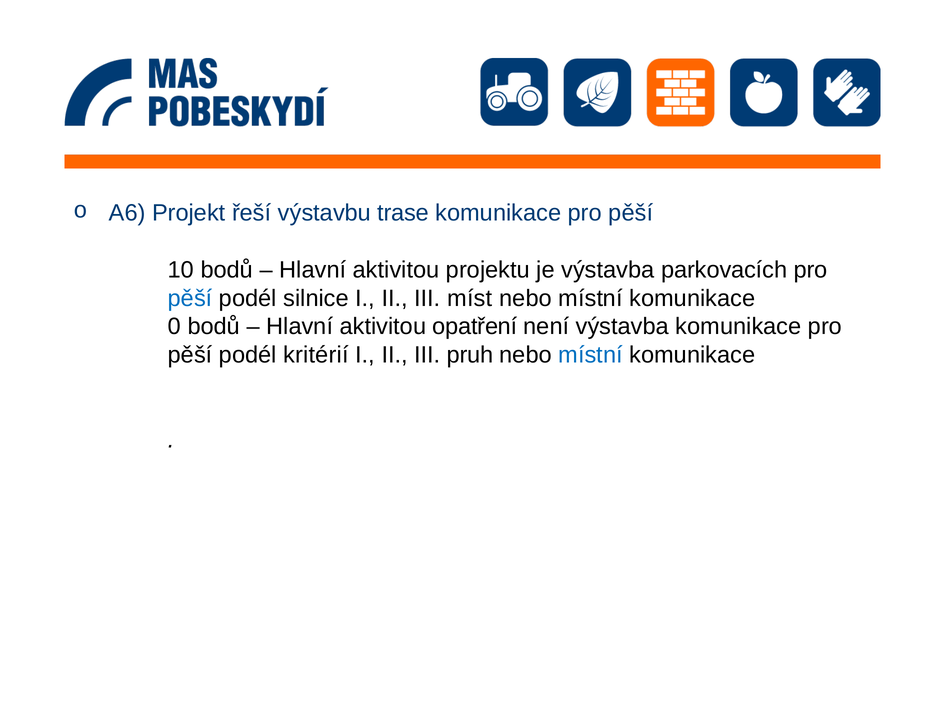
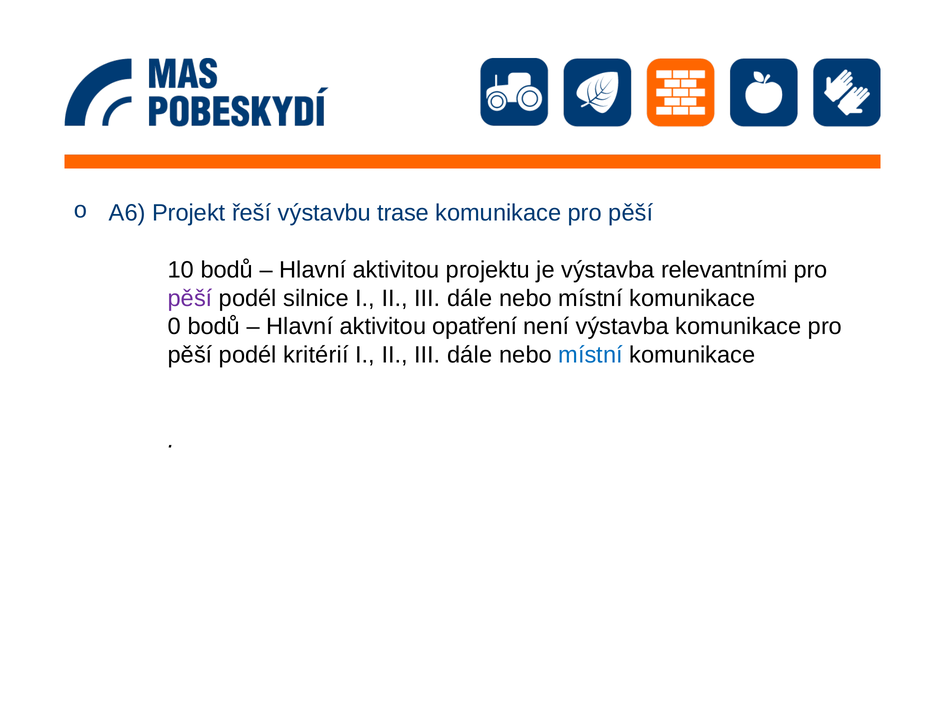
parkovacích: parkovacích -> relevantními
pěší at (190, 298) colour: blue -> purple
míst at (470, 298): míst -> dále
pruh at (470, 355): pruh -> dále
